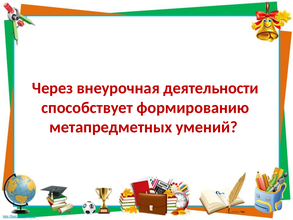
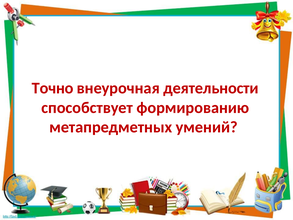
Через: Через -> Точно
